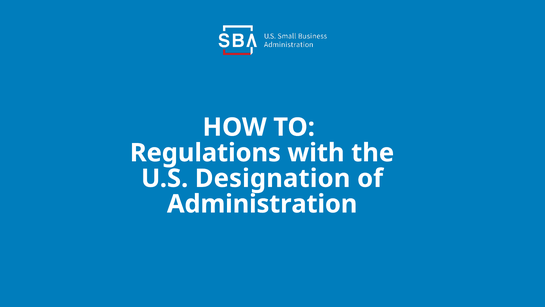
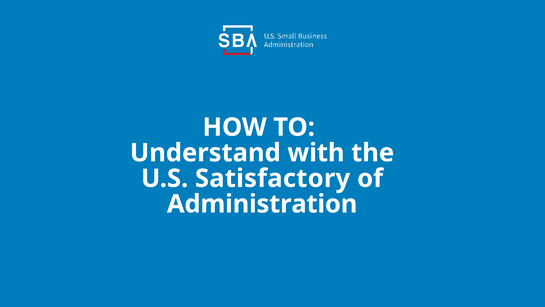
Regulations: Regulations -> Understand
Designation: Designation -> Satisfactory
